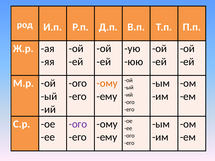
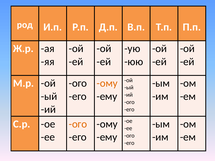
ого at (78, 124) colour: purple -> orange
